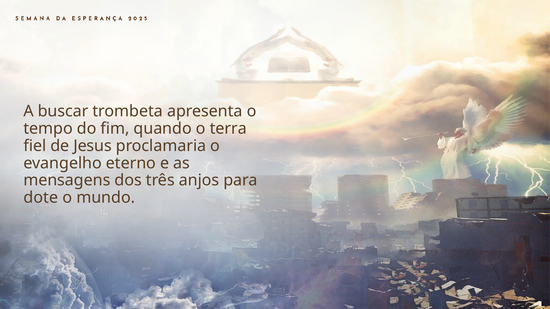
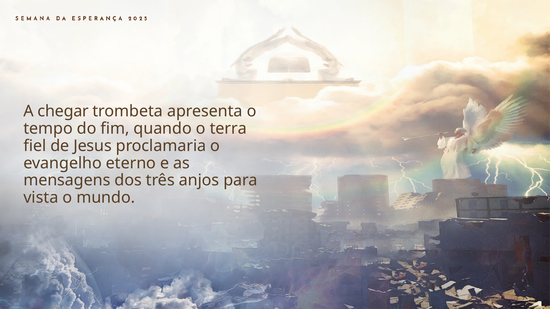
buscar: buscar -> chegar
dote: dote -> vista
